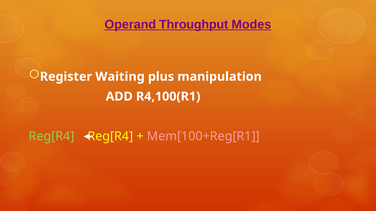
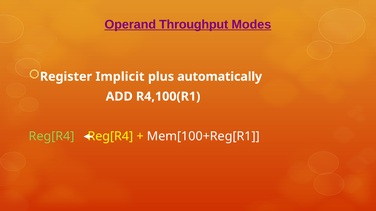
Waiting: Waiting -> Implicit
manipulation: manipulation -> automatically
Mem[100+Reg[R1 colour: pink -> white
